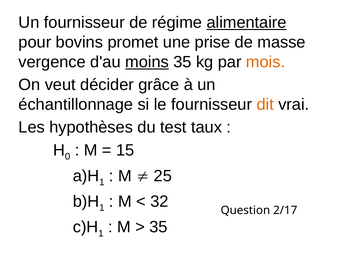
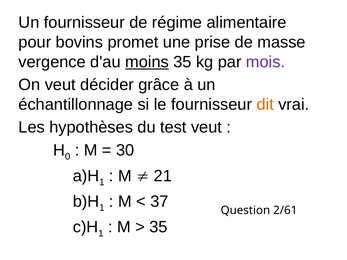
alimentaire underline: present -> none
mois colour: orange -> purple
test taux: taux -> veut
15: 15 -> 30
25: 25 -> 21
32: 32 -> 37
2/17: 2/17 -> 2/61
